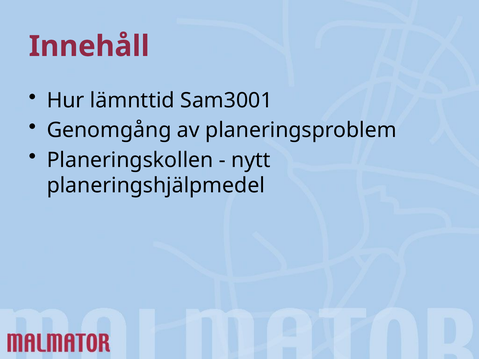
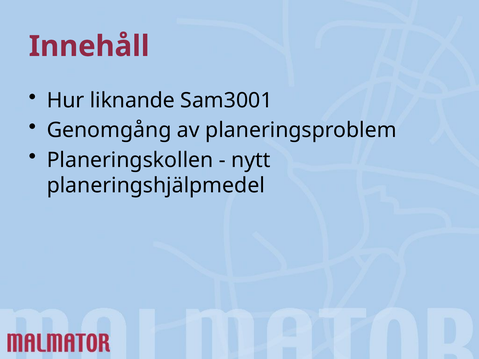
lämnttid: lämnttid -> liknande
